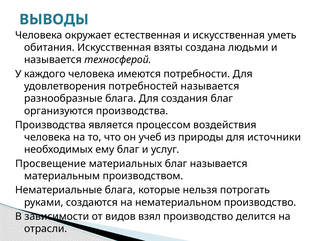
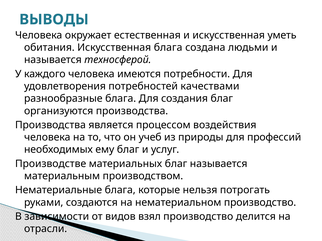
Искусственная взяты: взяты -> блага
потребностей называется: называется -> качествами
источники: источники -> профессий
Просвещение: Просвещение -> Производстве
